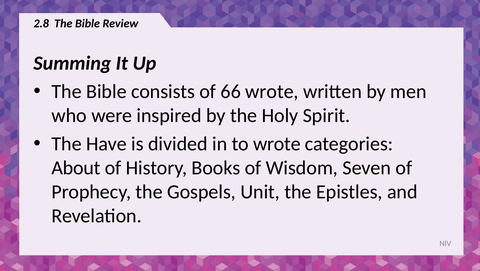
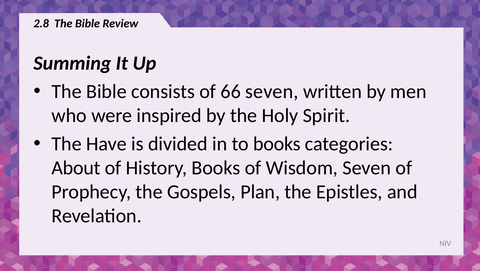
66 wrote: wrote -> seven
to wrote: wrote -> books
Unit: Unit -> Plan
